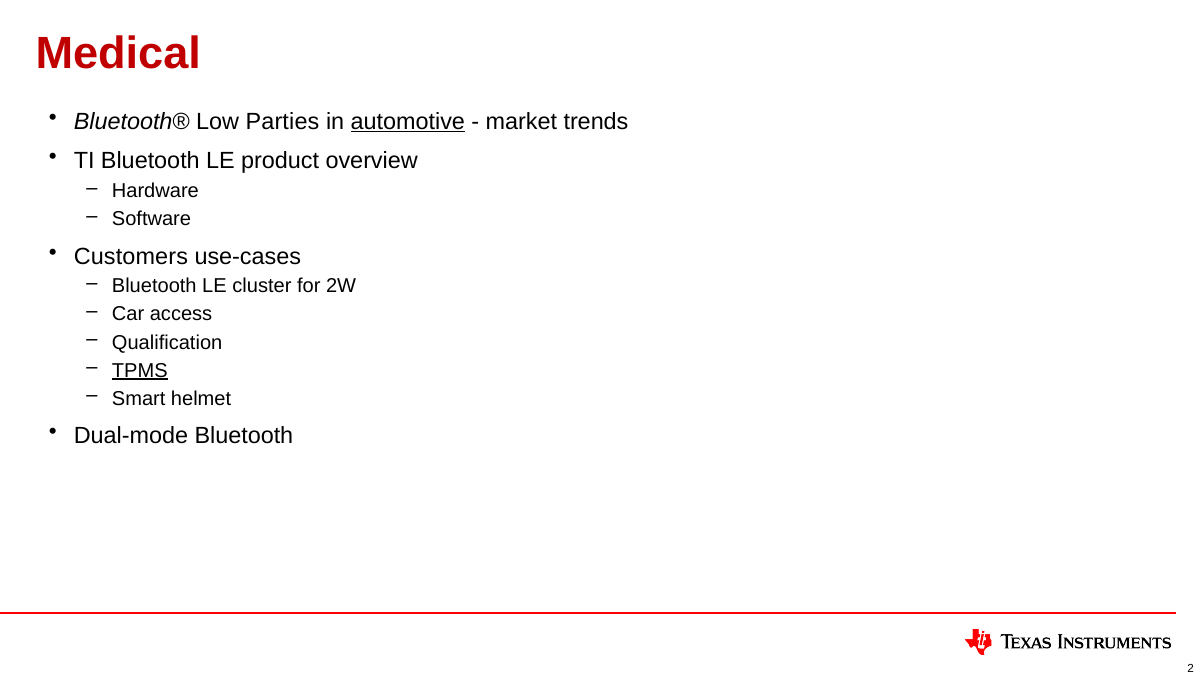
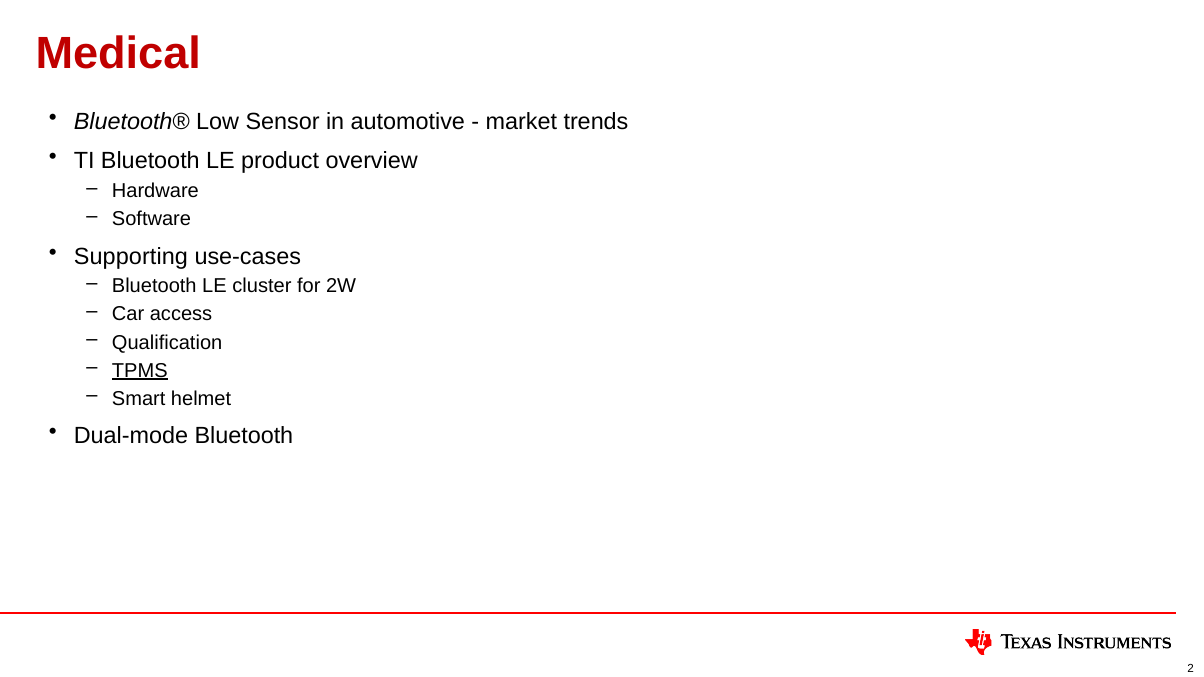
Parties: Parties -> Sensor
automotive underline: present -> none
Customers: Customers -> Supporting
